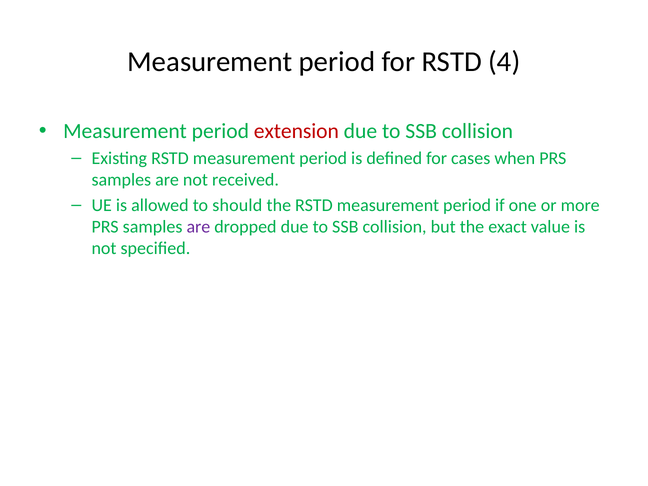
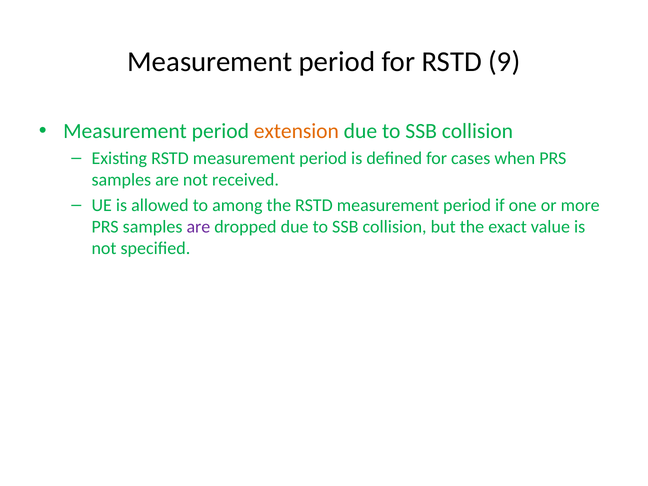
4: 4 -> 9
extension colour: red -> orange
should: should -> among
